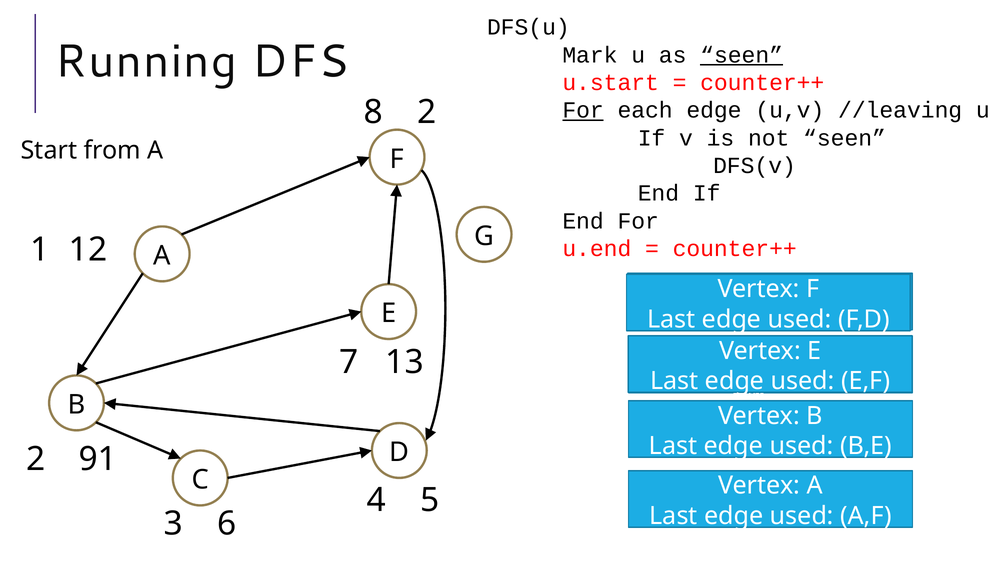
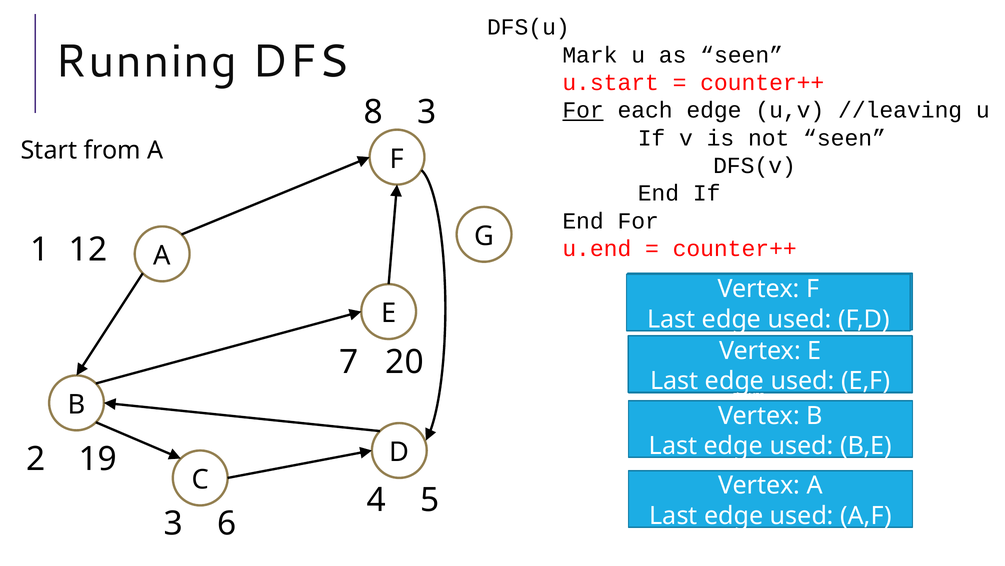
seen at (742, 55) underline: present -> none
8 2: 2 -> 3
13: 13 -> 20
91: 91 -> 19
